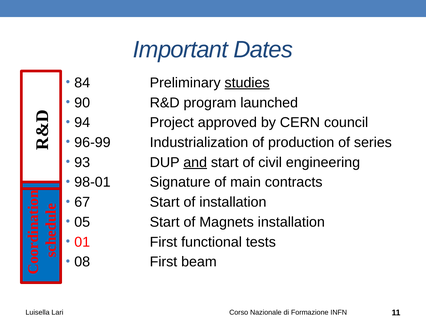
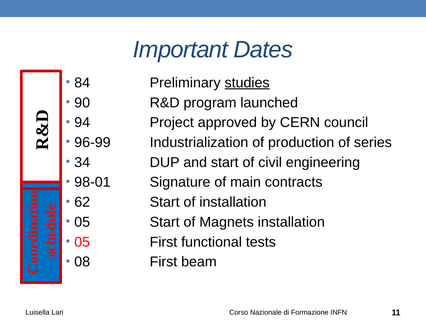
93: 93 -> 34
and underline: present -> none
67: 67 -> 62
01 at (82, 242): 01 -> 05
